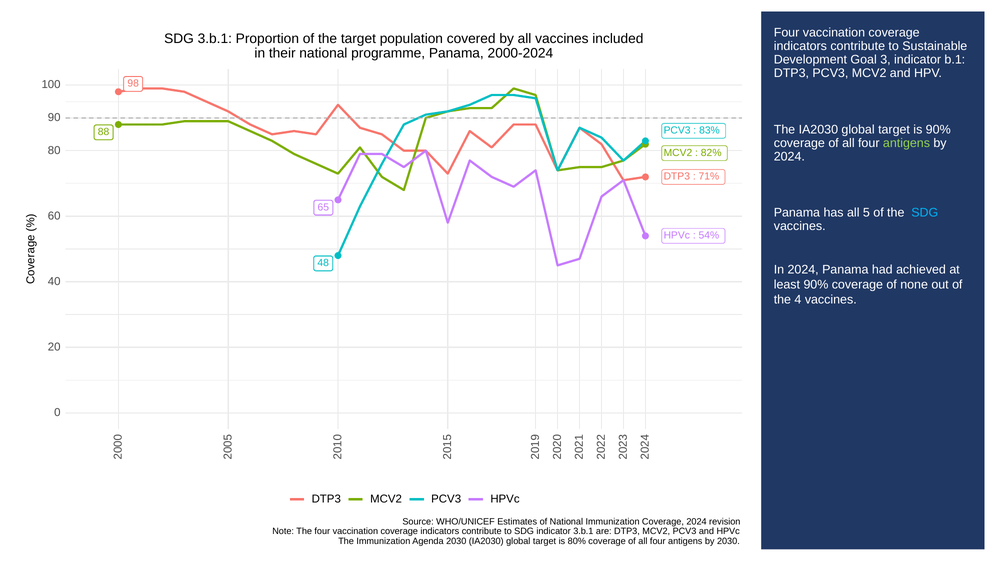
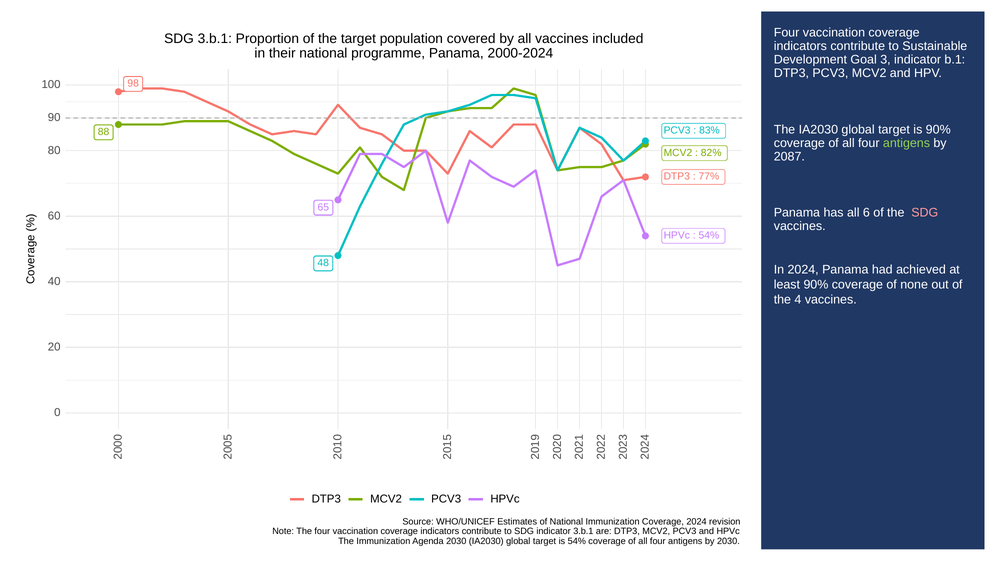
2024 at (789, 156): 2024 -> 2087
71%: 71% -> 77%
all 5: 5 -> 6
SDG at (925, 213) colour: light blue -> pink
is 80%: 80% -> 54%
